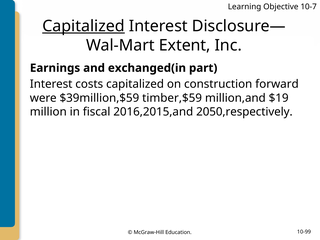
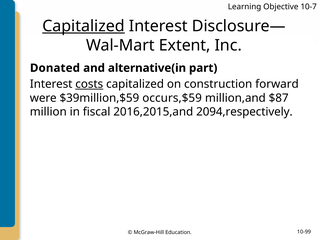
Earnings: Earnings -> Donated
exchanged(in: exchanged(in -> alternative(in
costs underline: none -> present
timber,$59: timber,$59 -> occurs,$59
$19: $19 -> $87
2050,respectively: 2050,respectively -> 2094,respectively
